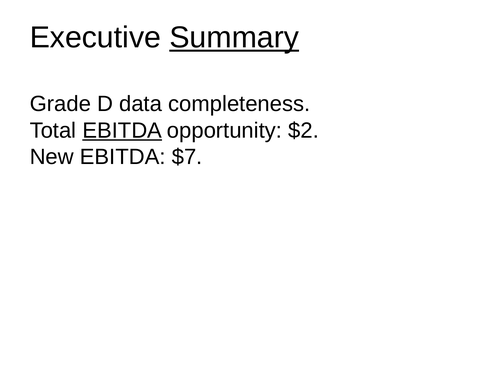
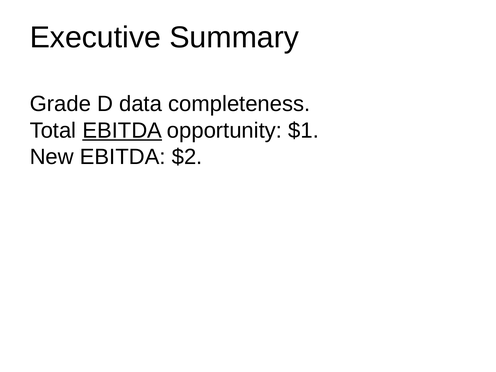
Summary underline: present -> none
$2: $2 -> $1
$7: $7 -> $2
